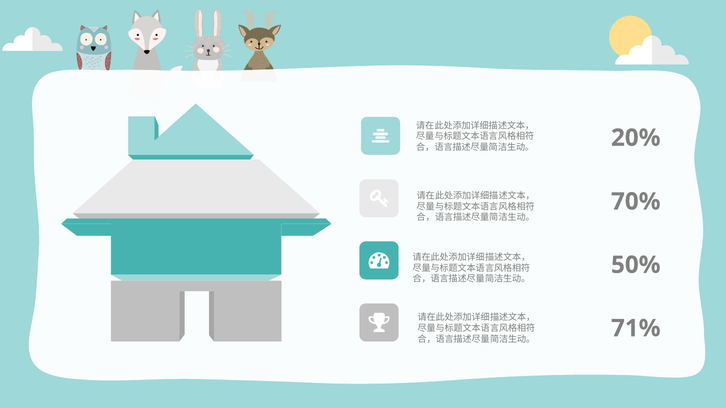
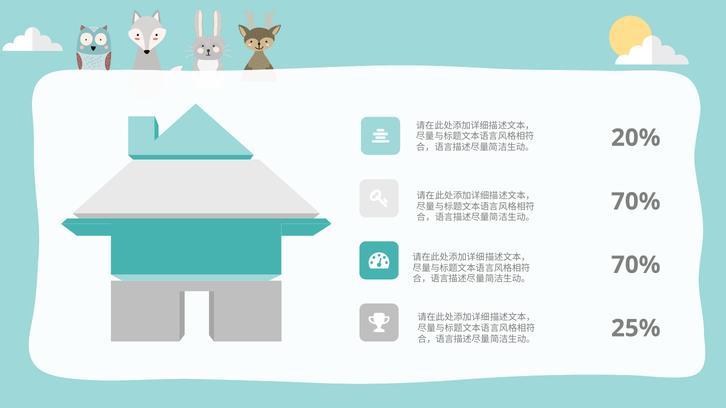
50% at (636, 265): 50% -> 70%
71%: 71% -> 25%
